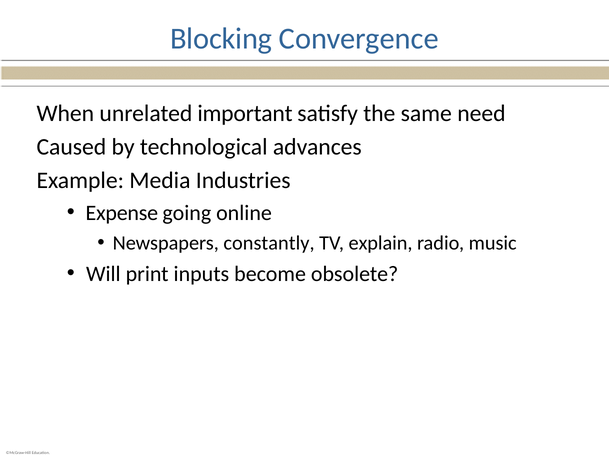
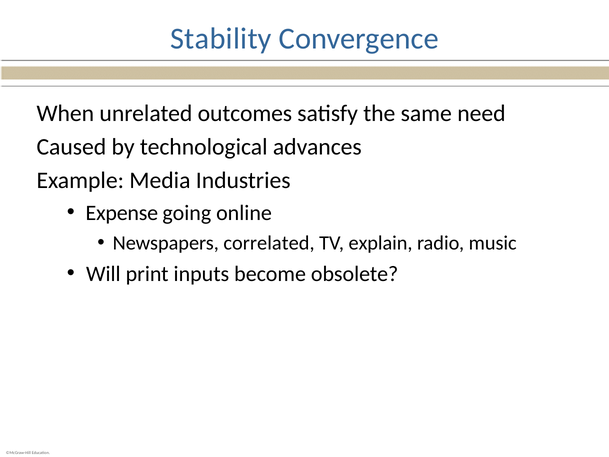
Blocking: Blocking -> Stability
important: important -> outcomes
constantly: constantly -> correlated
